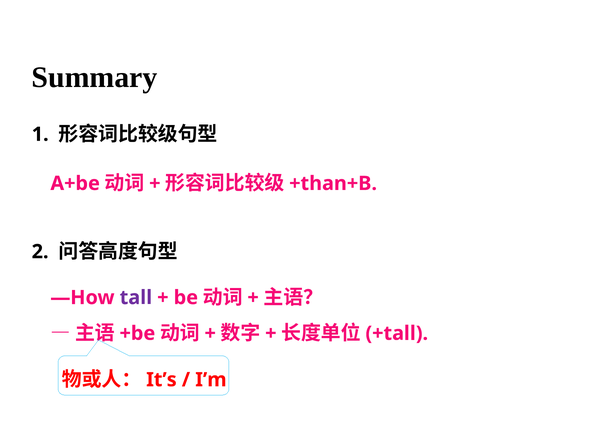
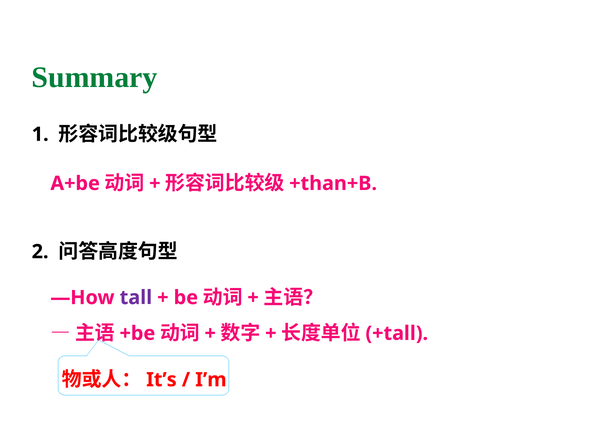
Summary colour: black -> green
